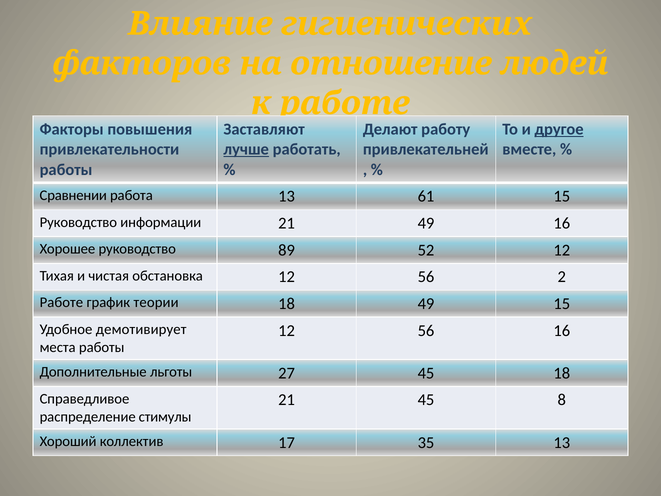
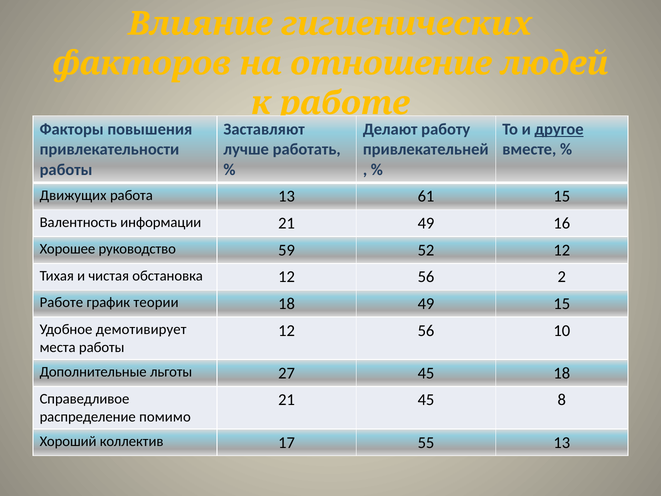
лучше underline: present -> none
Сравнении: Сравнении -> Движущих
Руководство at (78, 222): Руководство -> Валентность
89: 89 -> 59
56 16: 16 -> 10
стимулы: стимулы -> помимо
35: 35 -> 55
